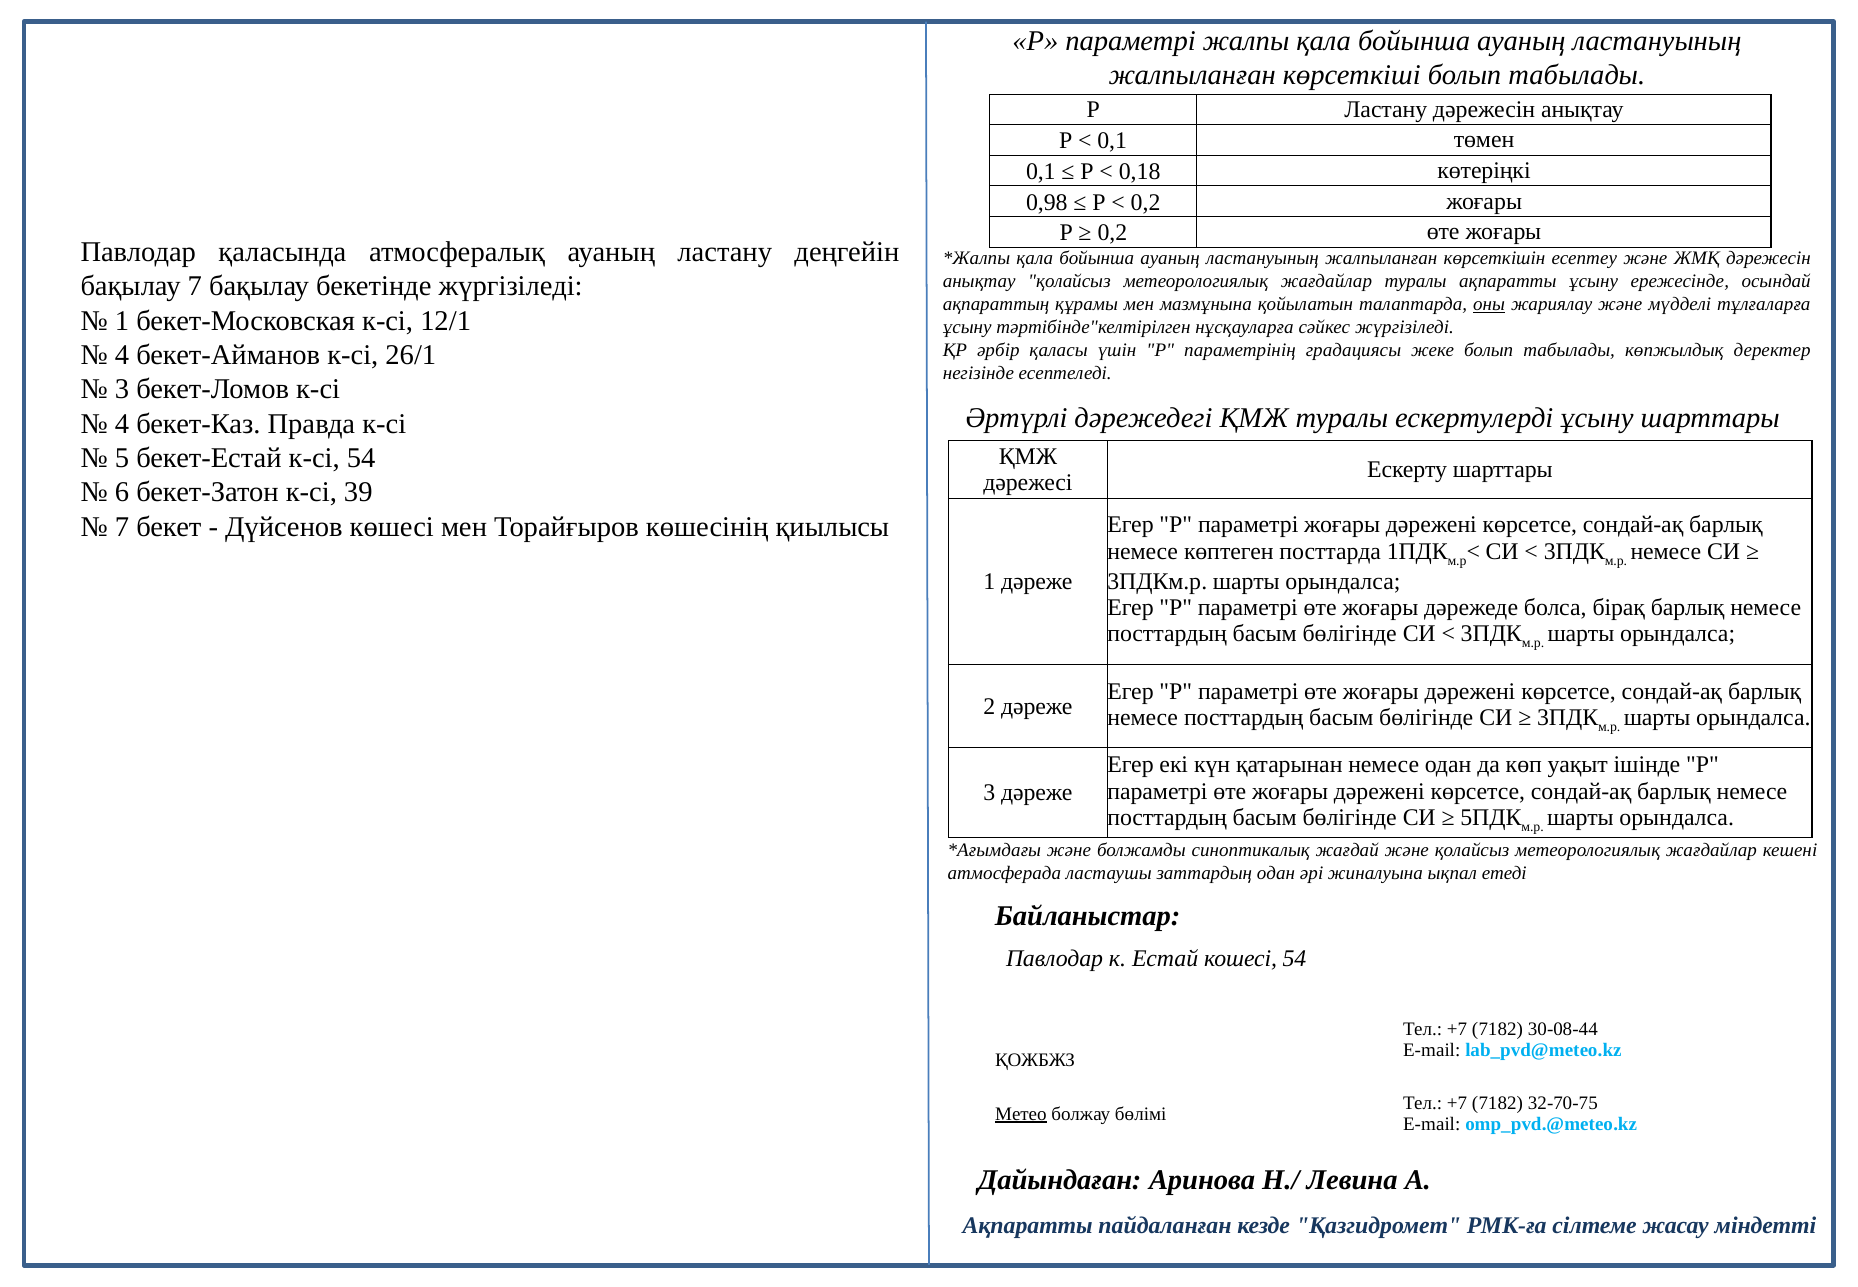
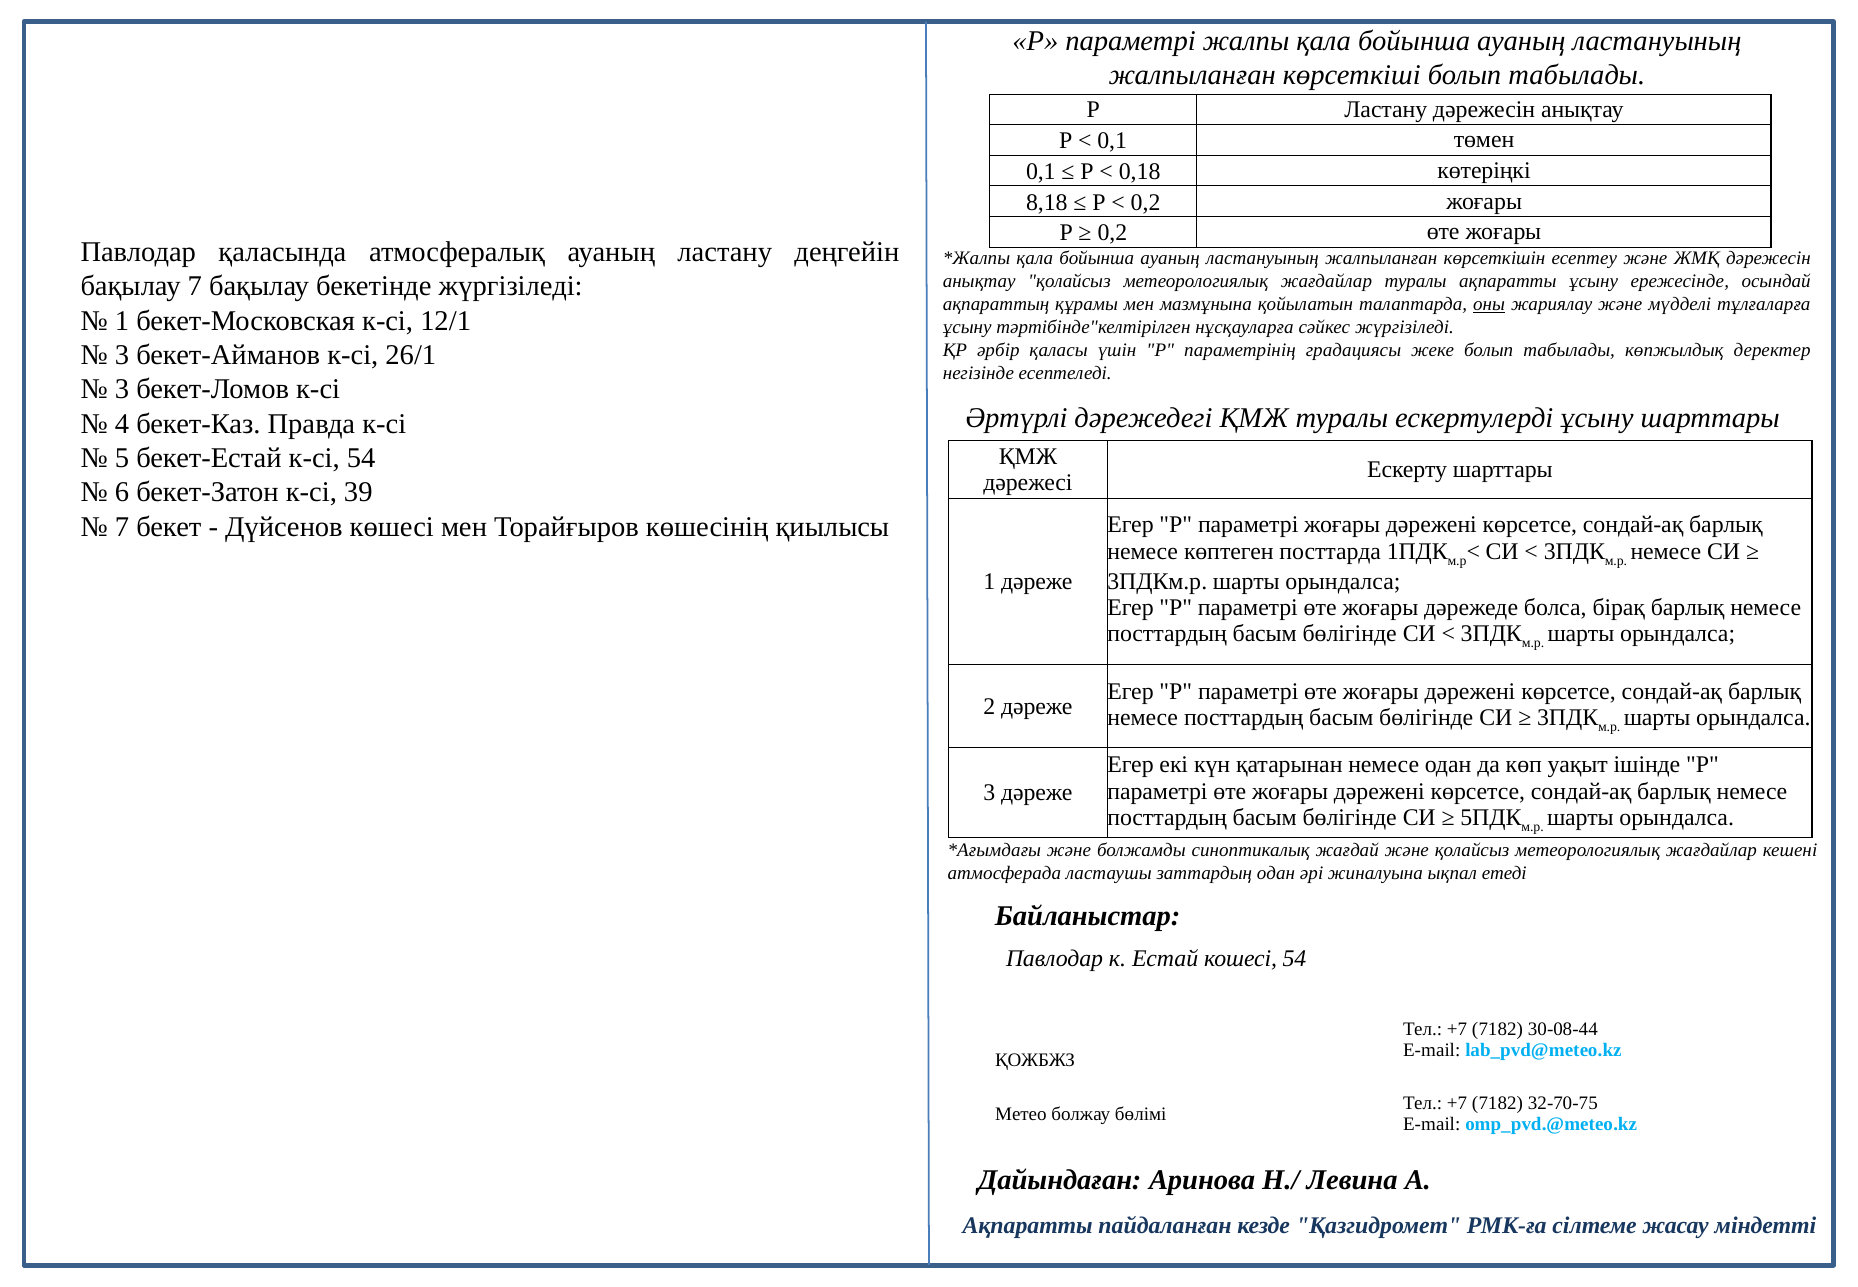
0,98: 0,98 -> 8,18
4 at (122, 355): 4 -> 3
Метео underline: present -> none
